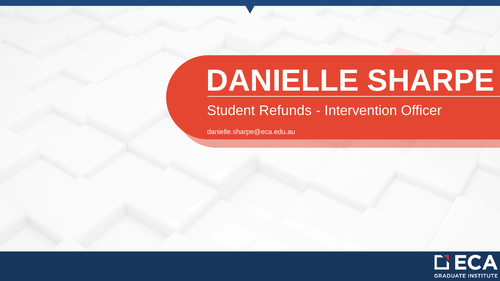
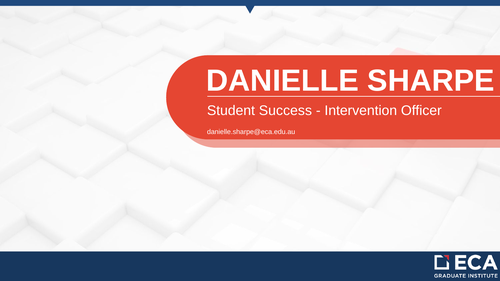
Refunds: Refunds -> Success
